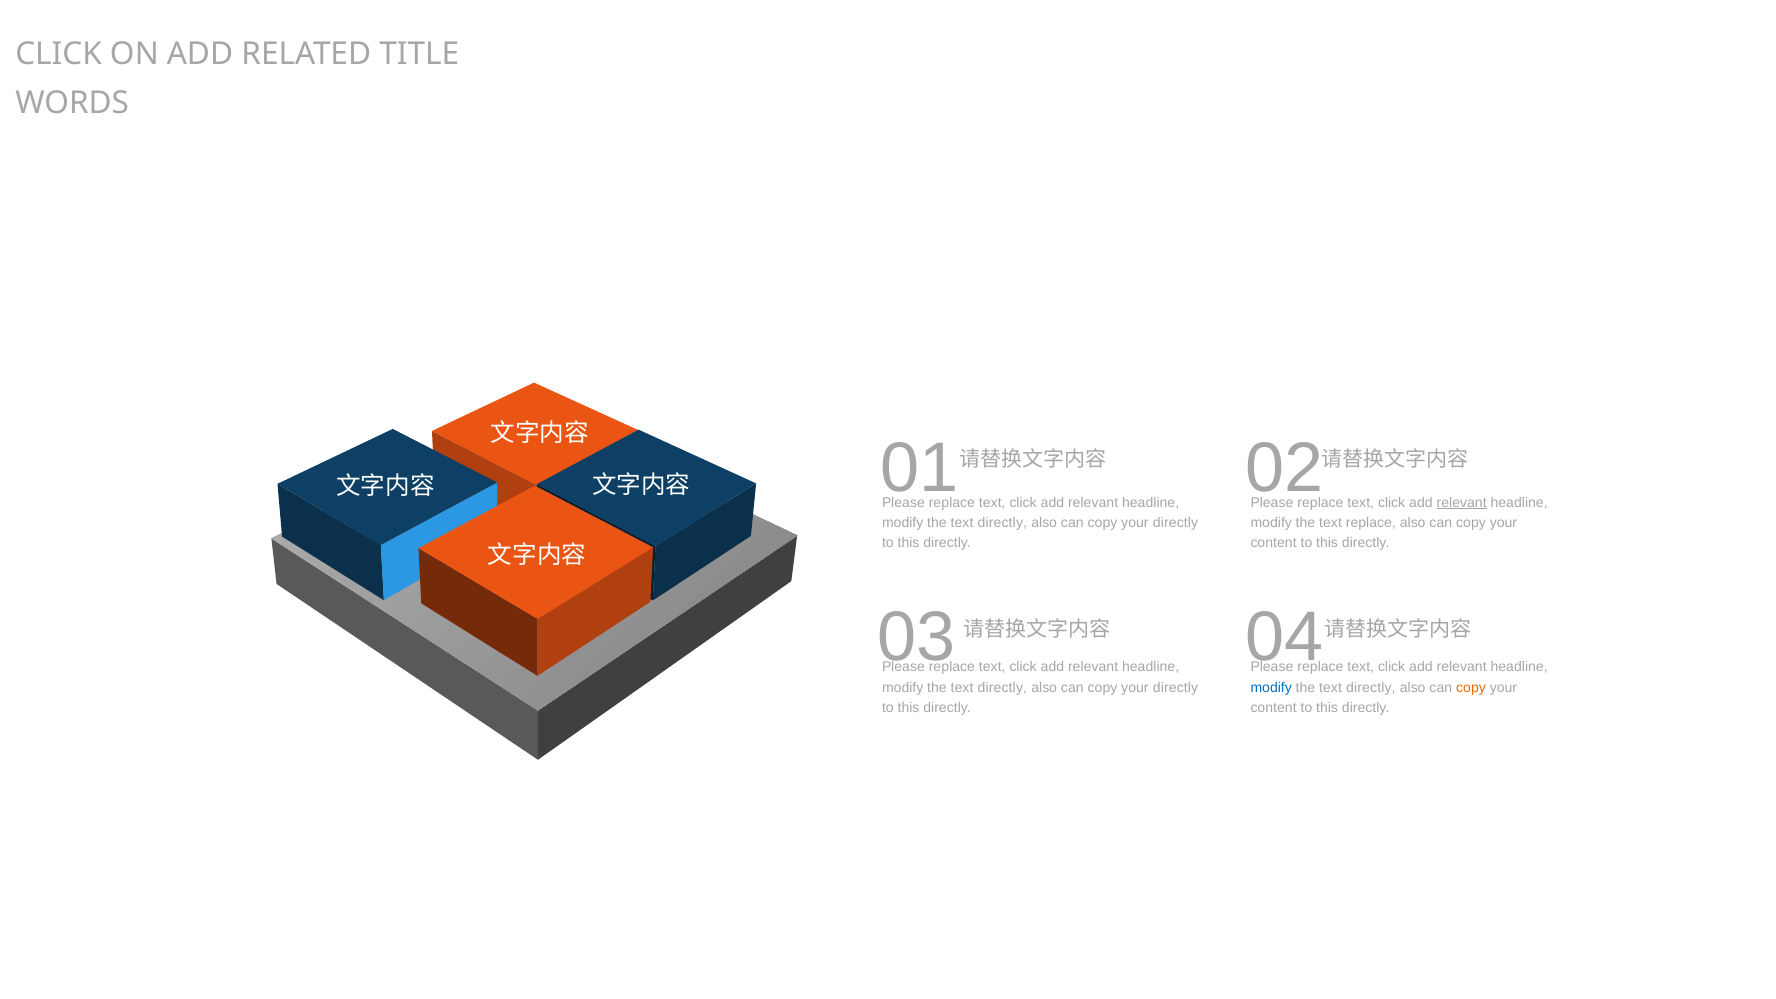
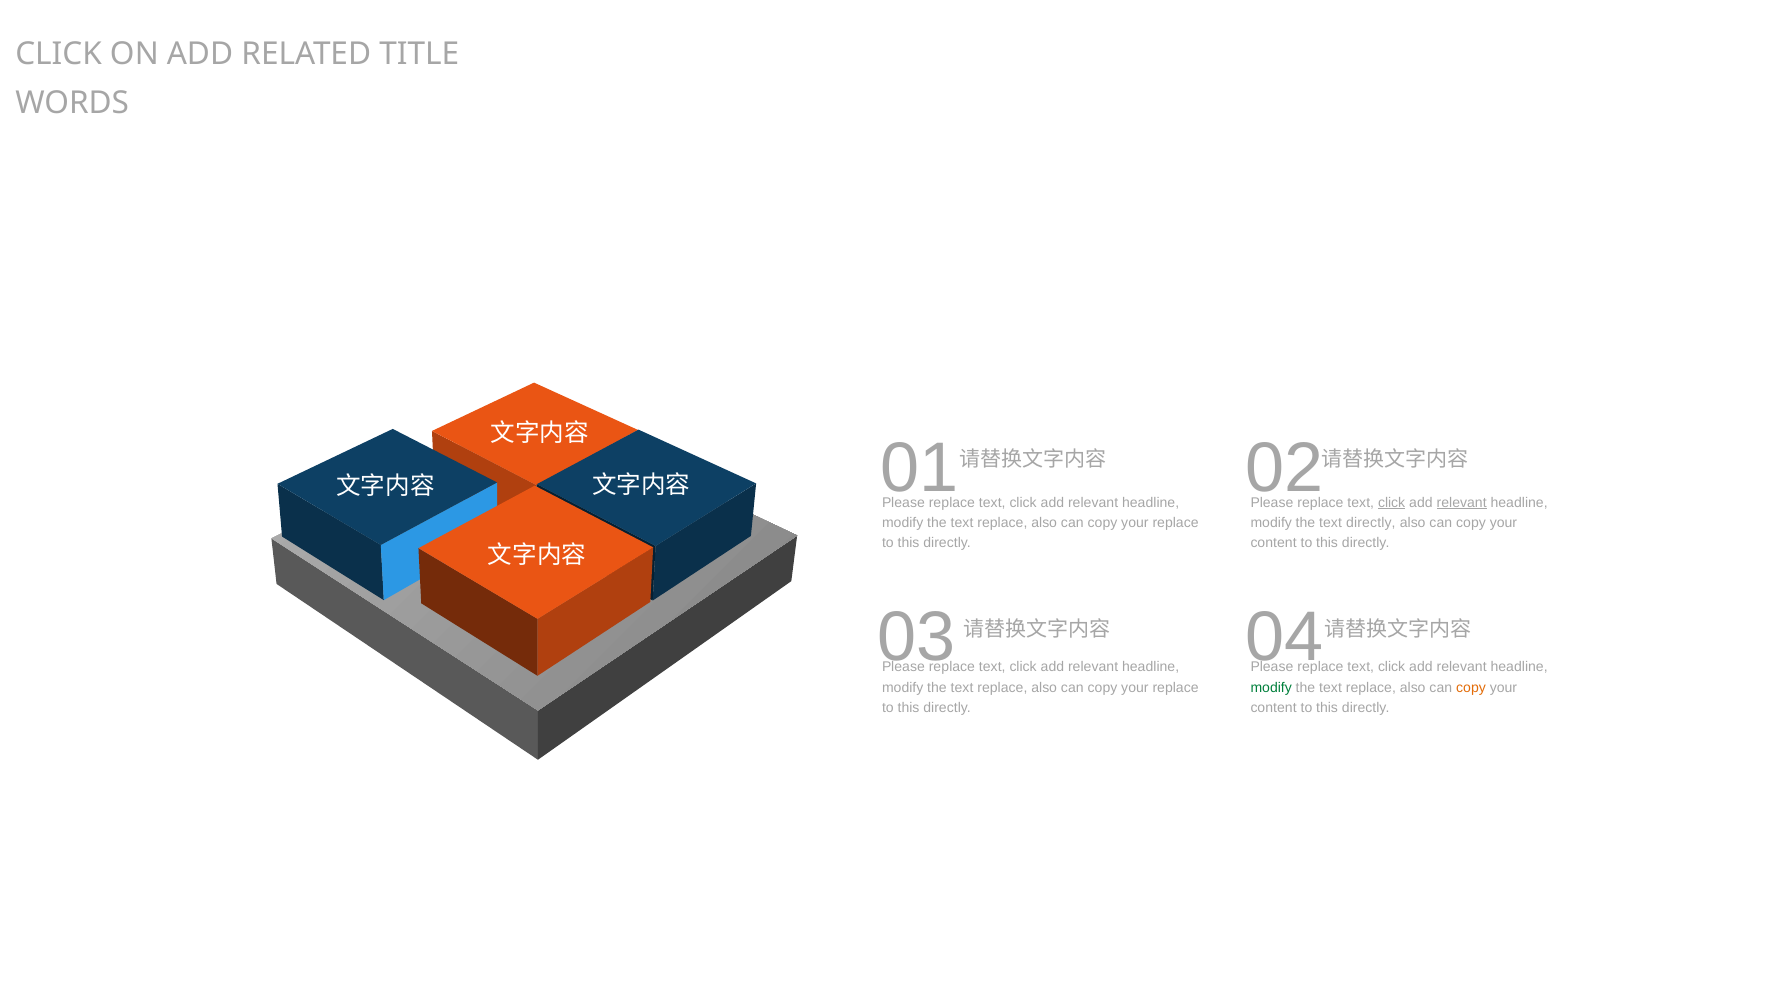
click at (1392, 502) underline: none -> present
directly at (1002, 523): directly -> replace
directly at (1176, 523): directly -> replace
text replace: replace -> directly
directly at (1002, 687): directly -> replace
directly at (1176, 687): directly -> replace
modify at (1271, 687) colour: blue -> green
directly at (1371, 687): directly -> replace
